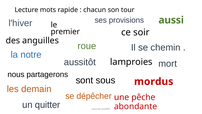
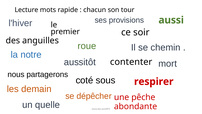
lamproies: lamproies -> contenter
sont: sont -> coté
mordus: mordus -> respirer
quitter: quitter -> quelle
